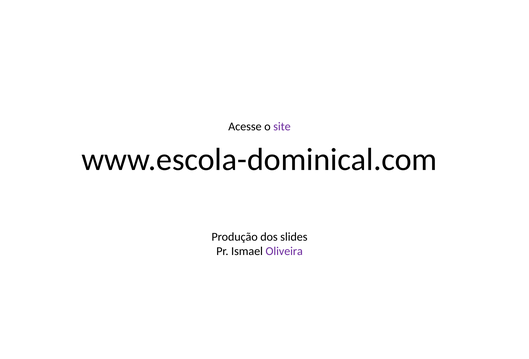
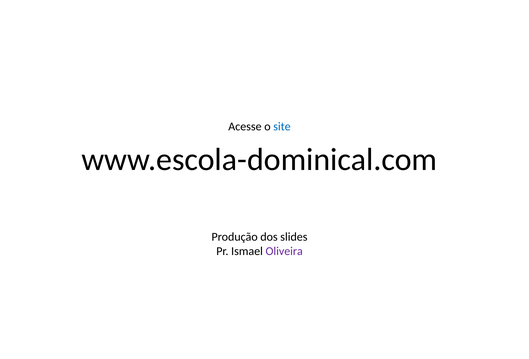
site colour: purple -> blue
